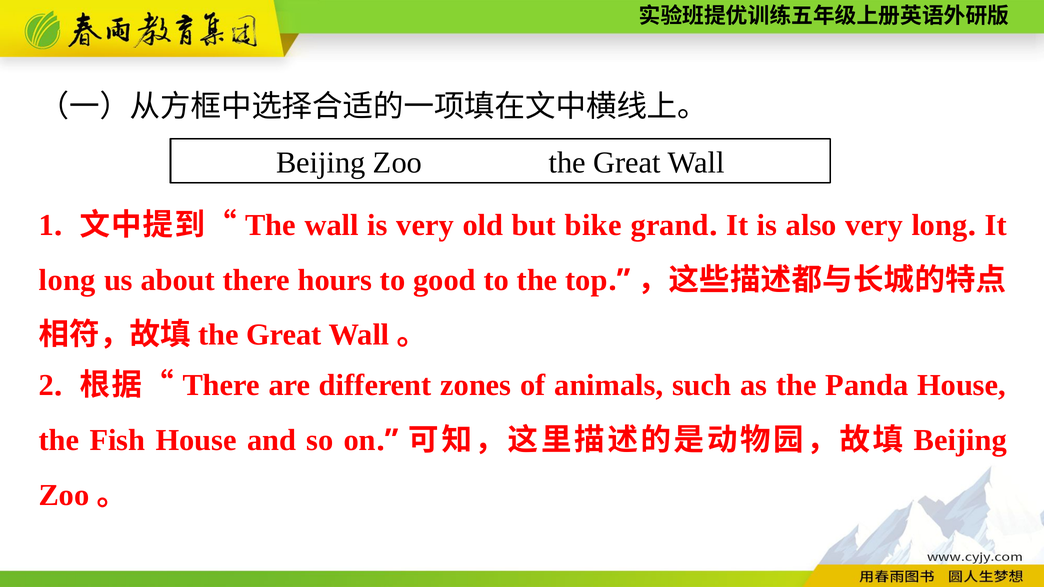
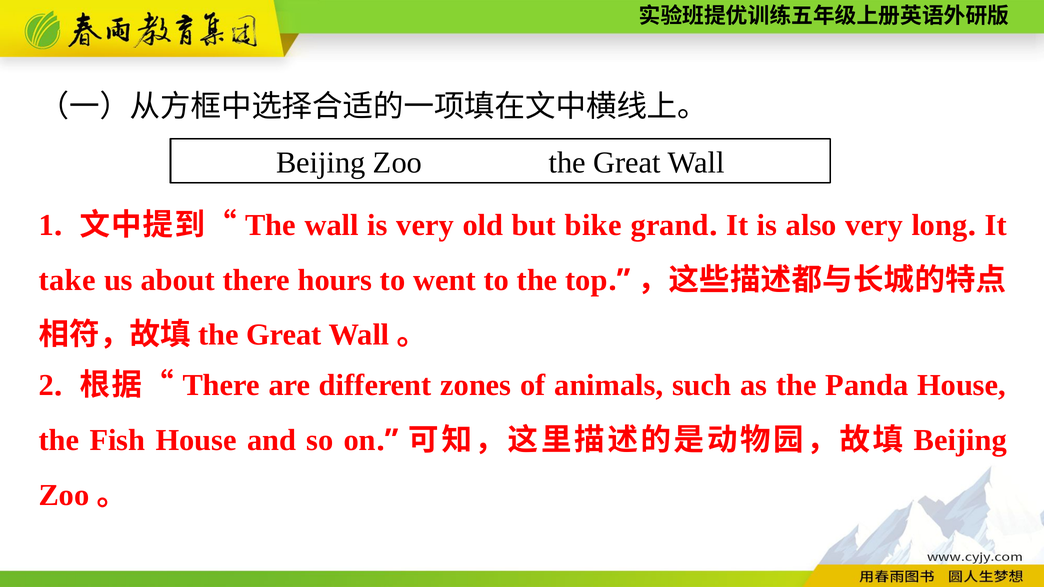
long at (67, 280): long -> take
good: good -> went
